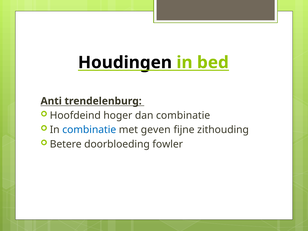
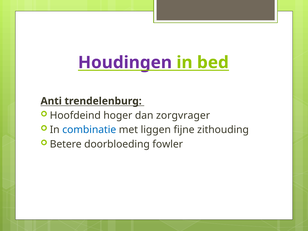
Houdingen colour: black -> purple
dan combinatie: combinatie -> zorgvrager
geven: geven -> liggen
